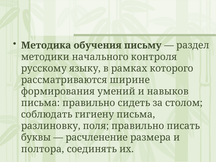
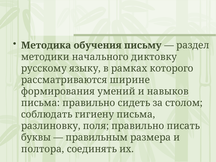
контроля: контроля -> диктовку
расчленение: расчленение -> правильным
